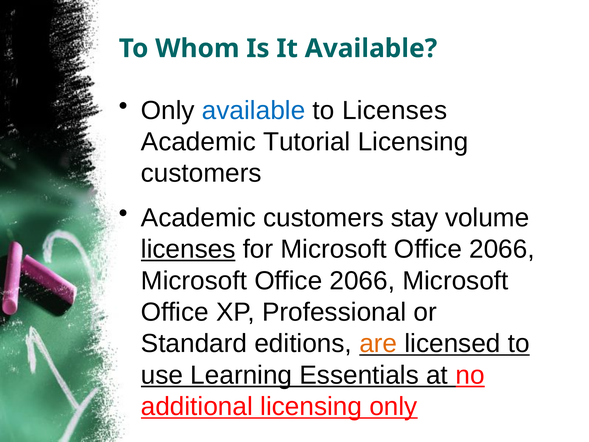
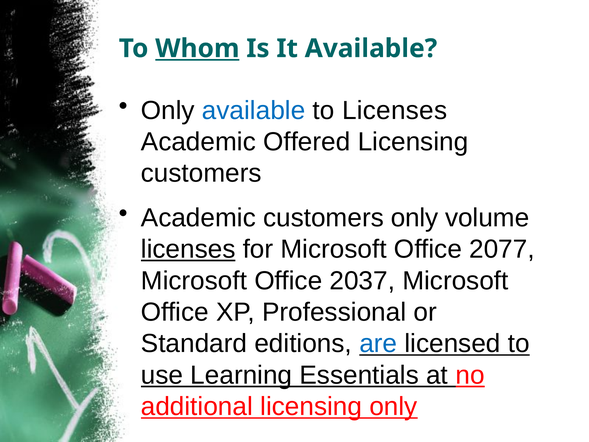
Whom underline: none -> present
Tutorial: Tutorial -> Offered
customers stay: stay -> only
for Microsoft Office 2066: 2066 -> 2077
2066 at (362, 281): 2066 -> 2037
are colour: orange -> blue
